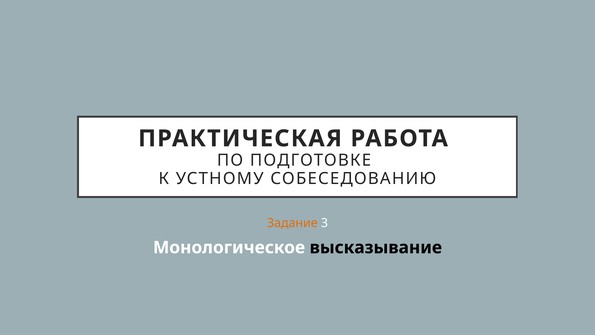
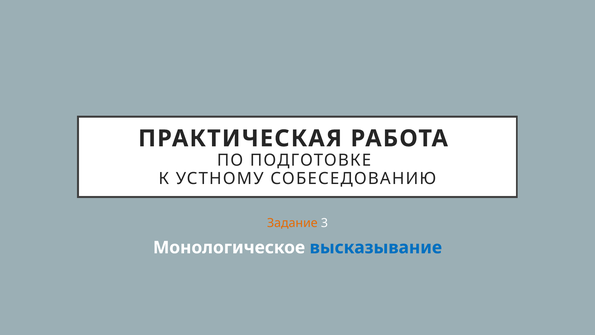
высказывание colour: black -> blue
